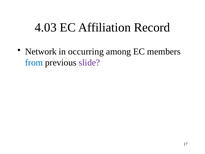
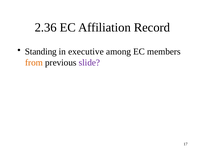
4.03: 4.03 -> 2.36
Network: Network -> Standing
occurring: occurring -> executive
from colour: blue -> orange
